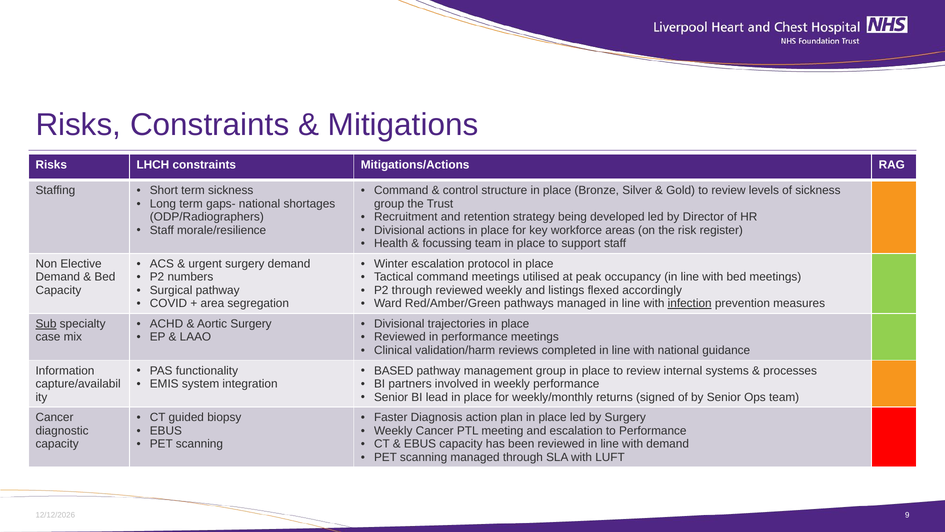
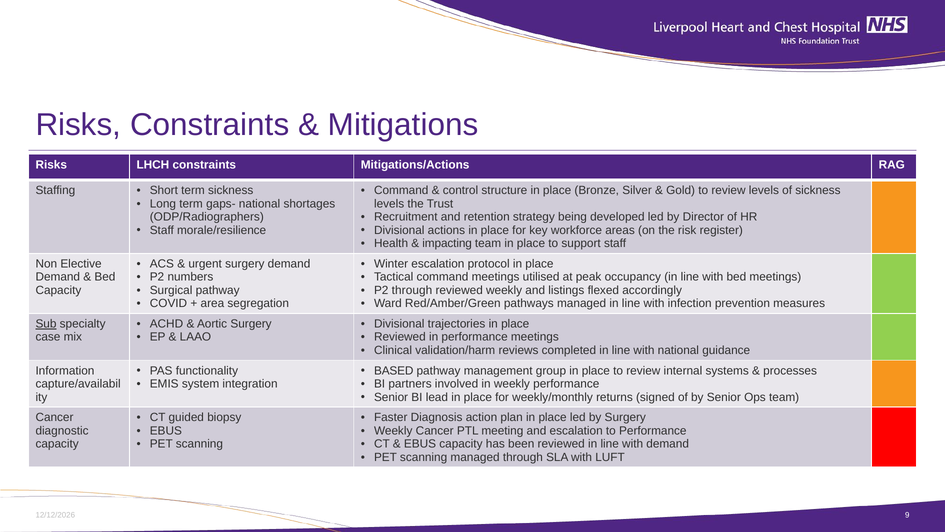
group at (389, 204): group -> levels
focussing: focussing -> impacting
infection underline: present -> none
